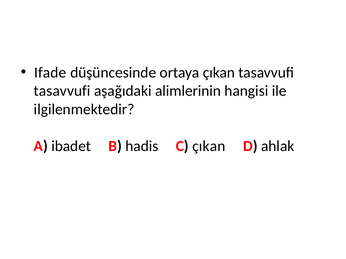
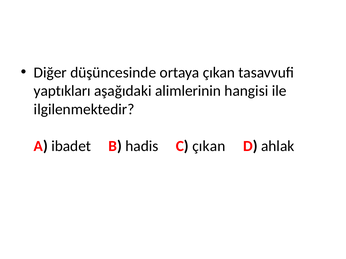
Ifade: Ifade -> Diğer
tasavvufi at (62, 91): tasavvufi -> yaptıkları
